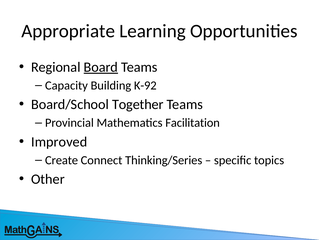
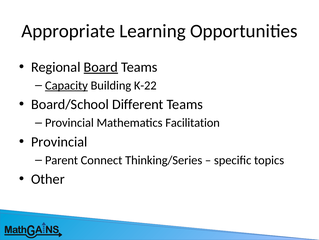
Capacity underline: none -> present
K-92: K-92 -> K-22
Together: Together -> Different
Improved at (59, 141): Improved -> Provincial
Create: Create -> Parent
